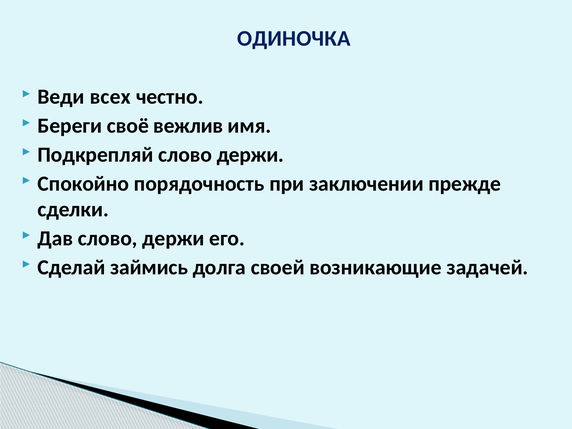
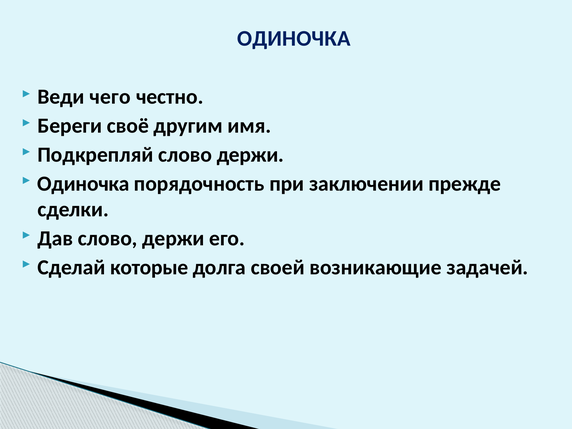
всех: всех -> чего
вежлив: вежлив -> другим
Спокойно at (83, 184): Спокойно -> Одиночка
займись: займись -> которые
